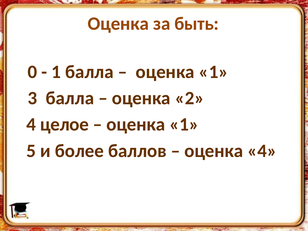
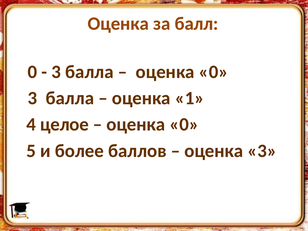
быть: быть -> балл
1 at (56, 72): 1 -> 3
1 at (214, 72): 1 -> 0
2: 2 -> 1
1 at (184, 125): 1 -> 0
оценка 4: 4 -> 3
